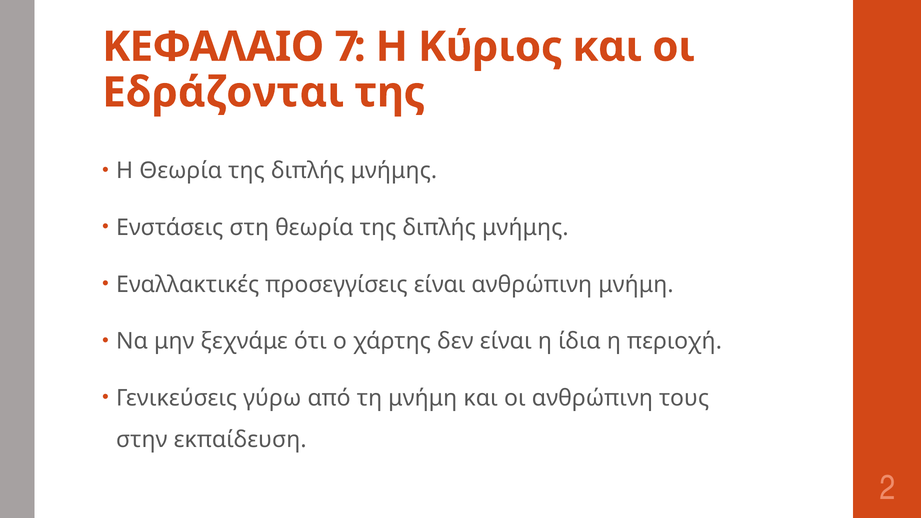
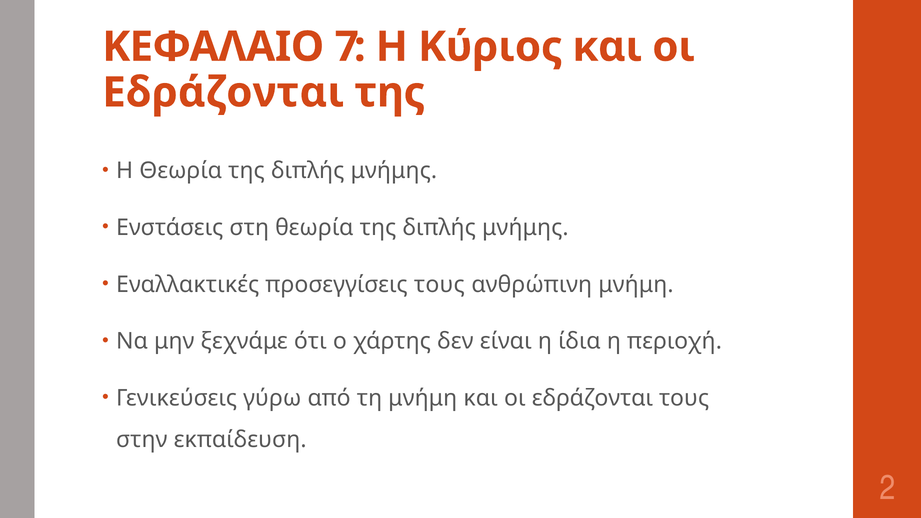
προσεγγίσεις είναι: είναι -> τους
μνήμη και οι ανθρώπινη: ανθρώπινη -> εδράζονται
